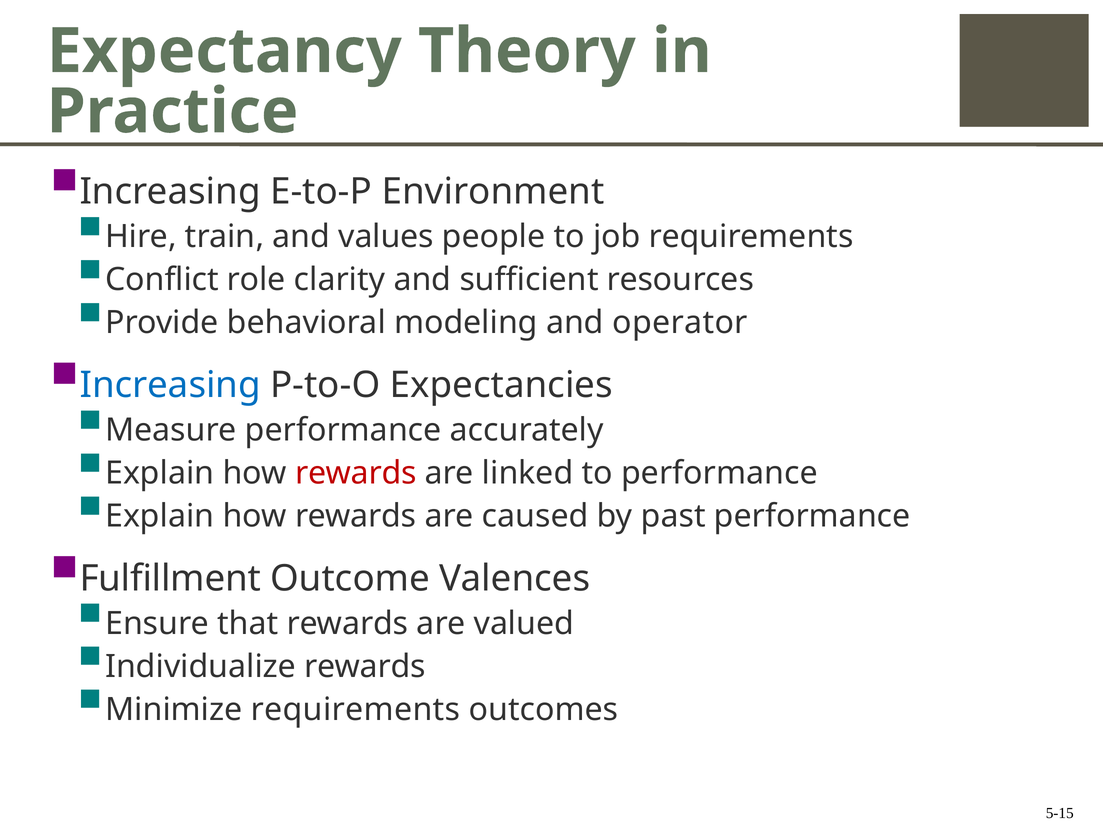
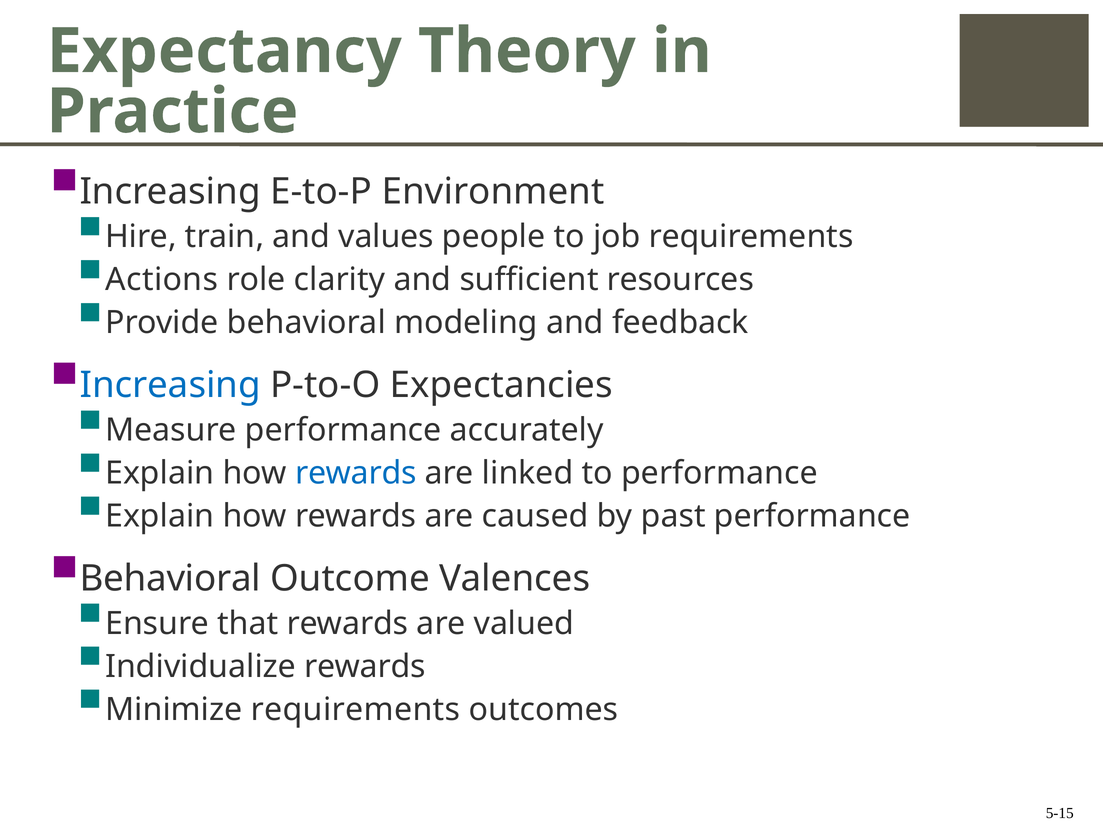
Conflict: Conflict -> Actions
operator: operator -> feedback
rewards at (356, 473) colour: red -> blue
Fulfillment at (170, 579): Fulfillment -> Behavioral
